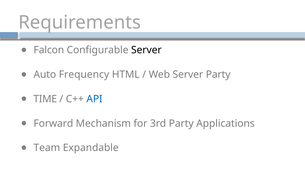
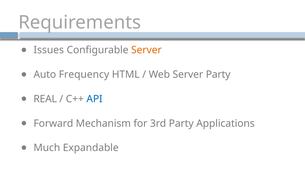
Falcon: Falcon -> Issues
Server at (146, 50) colour: black -> orange
TIME: TIME -> REAL
Team: Team -> Much
